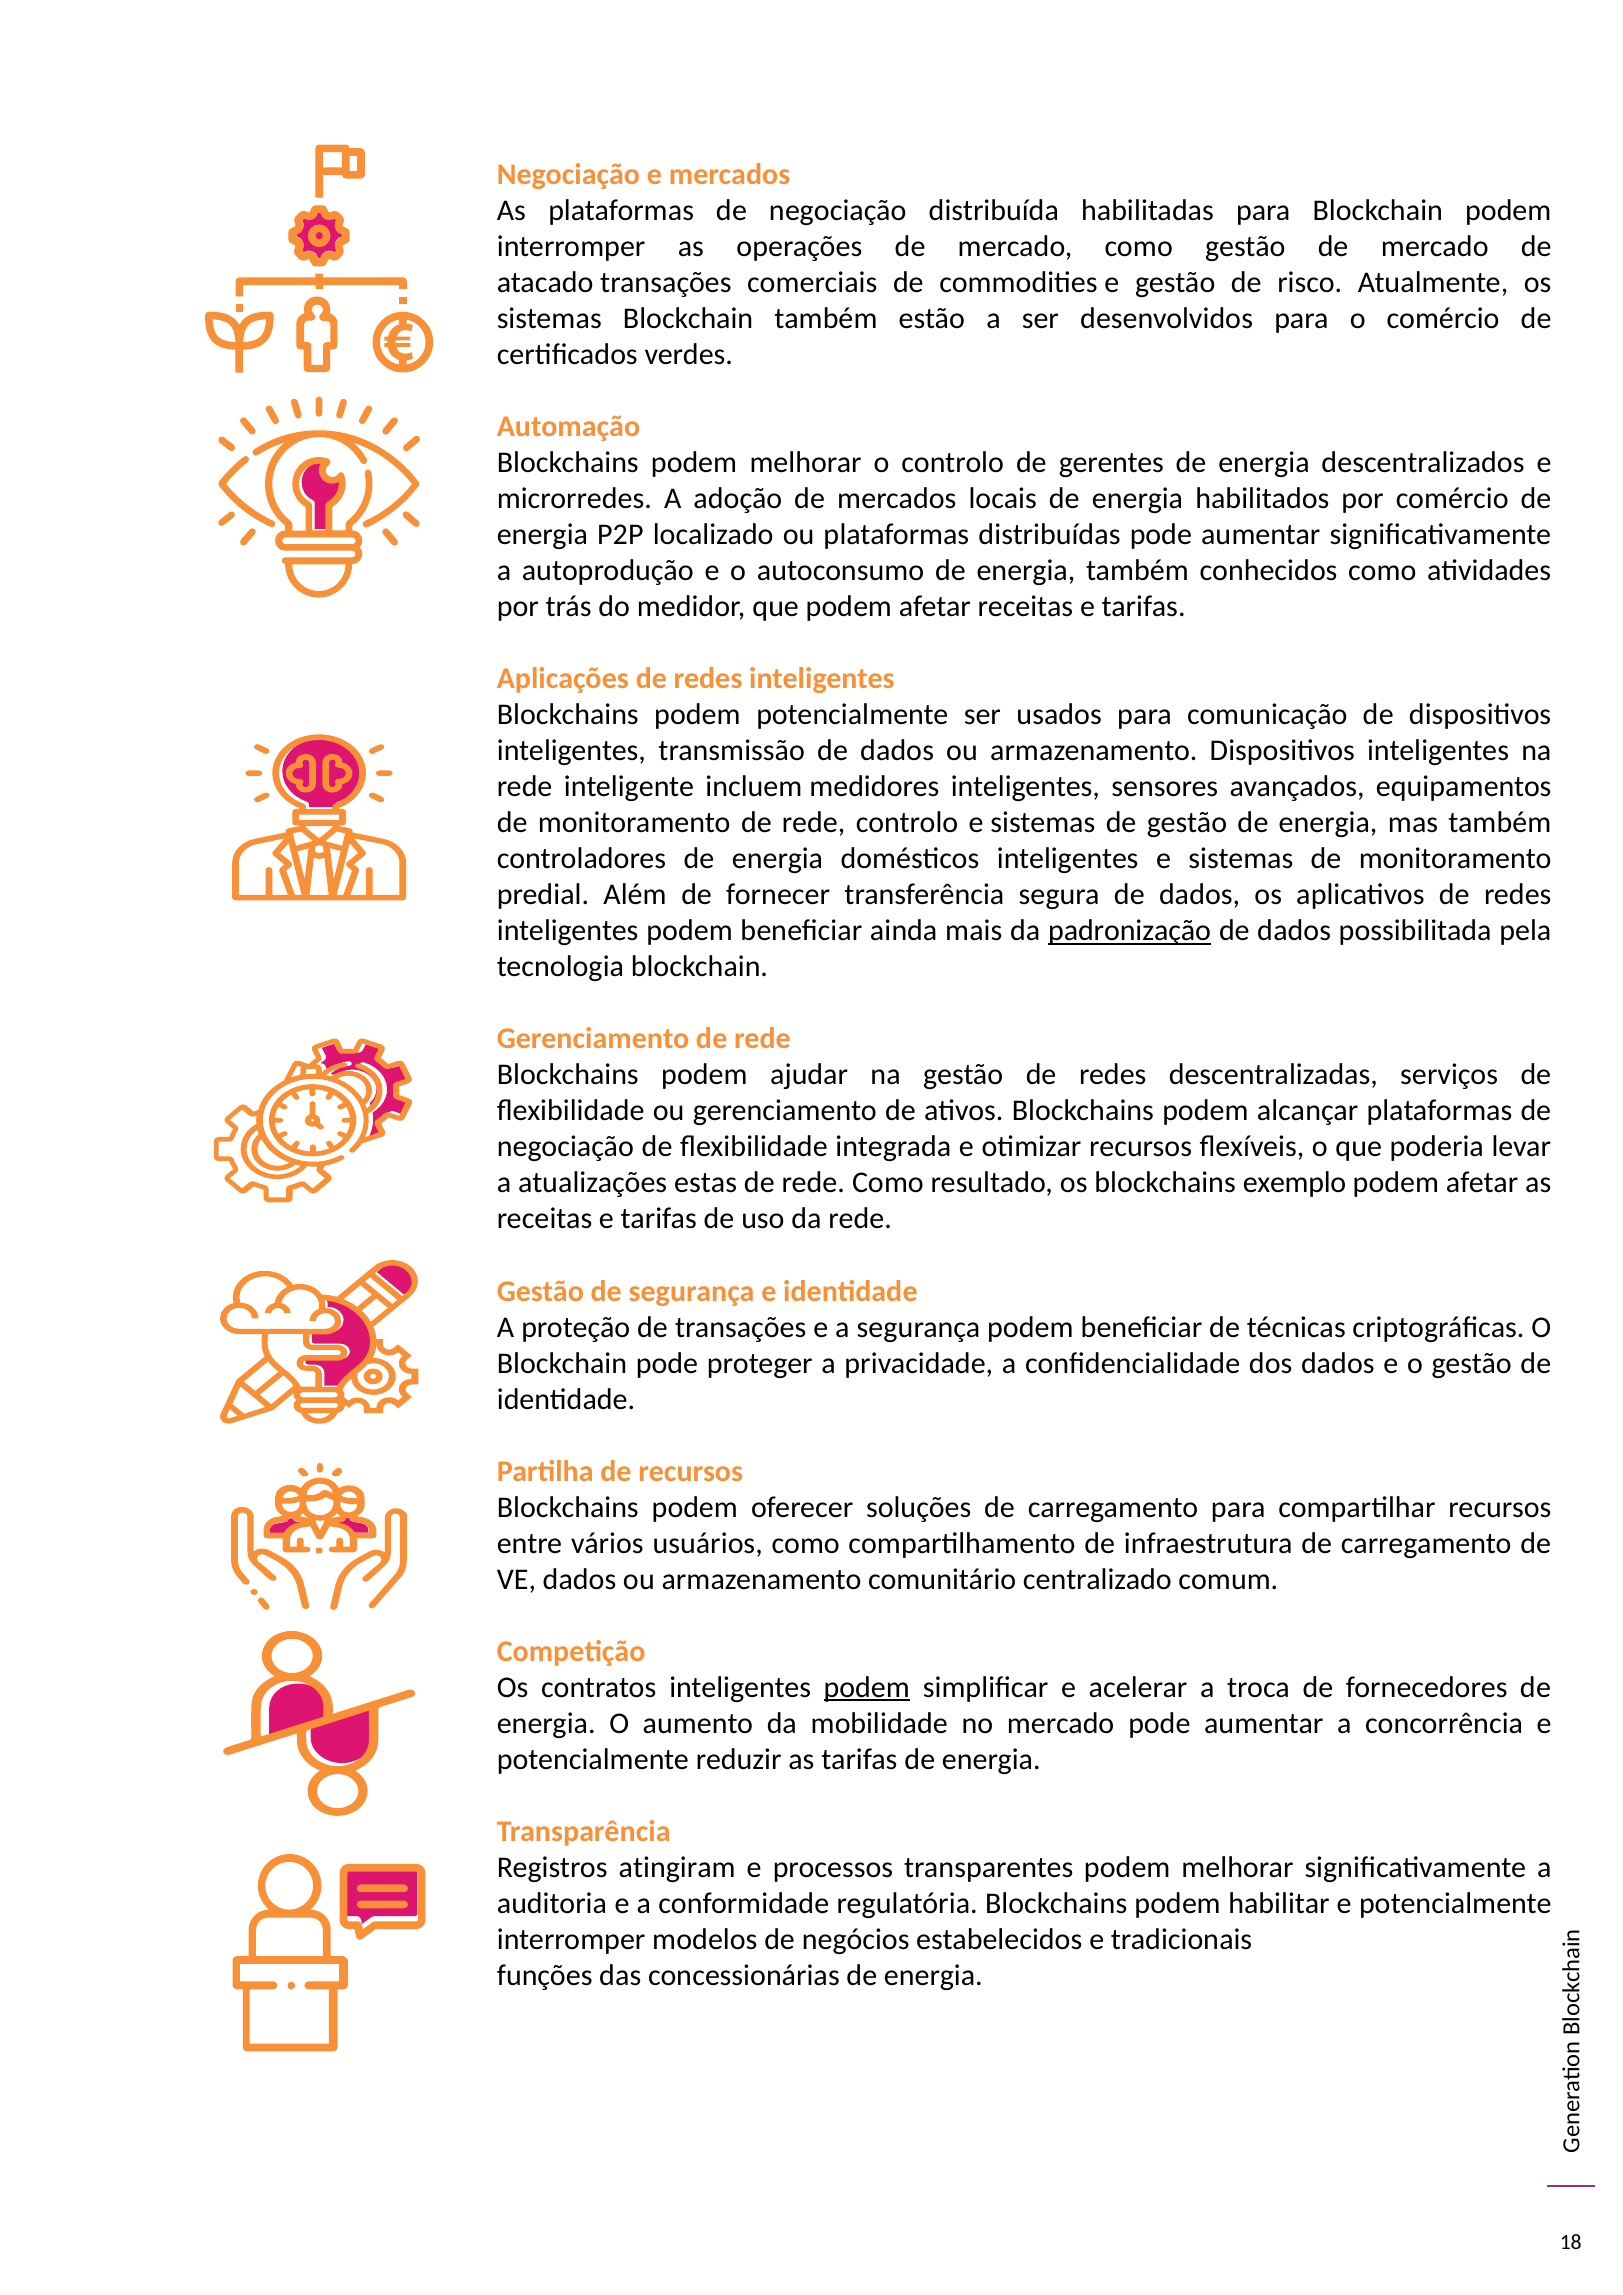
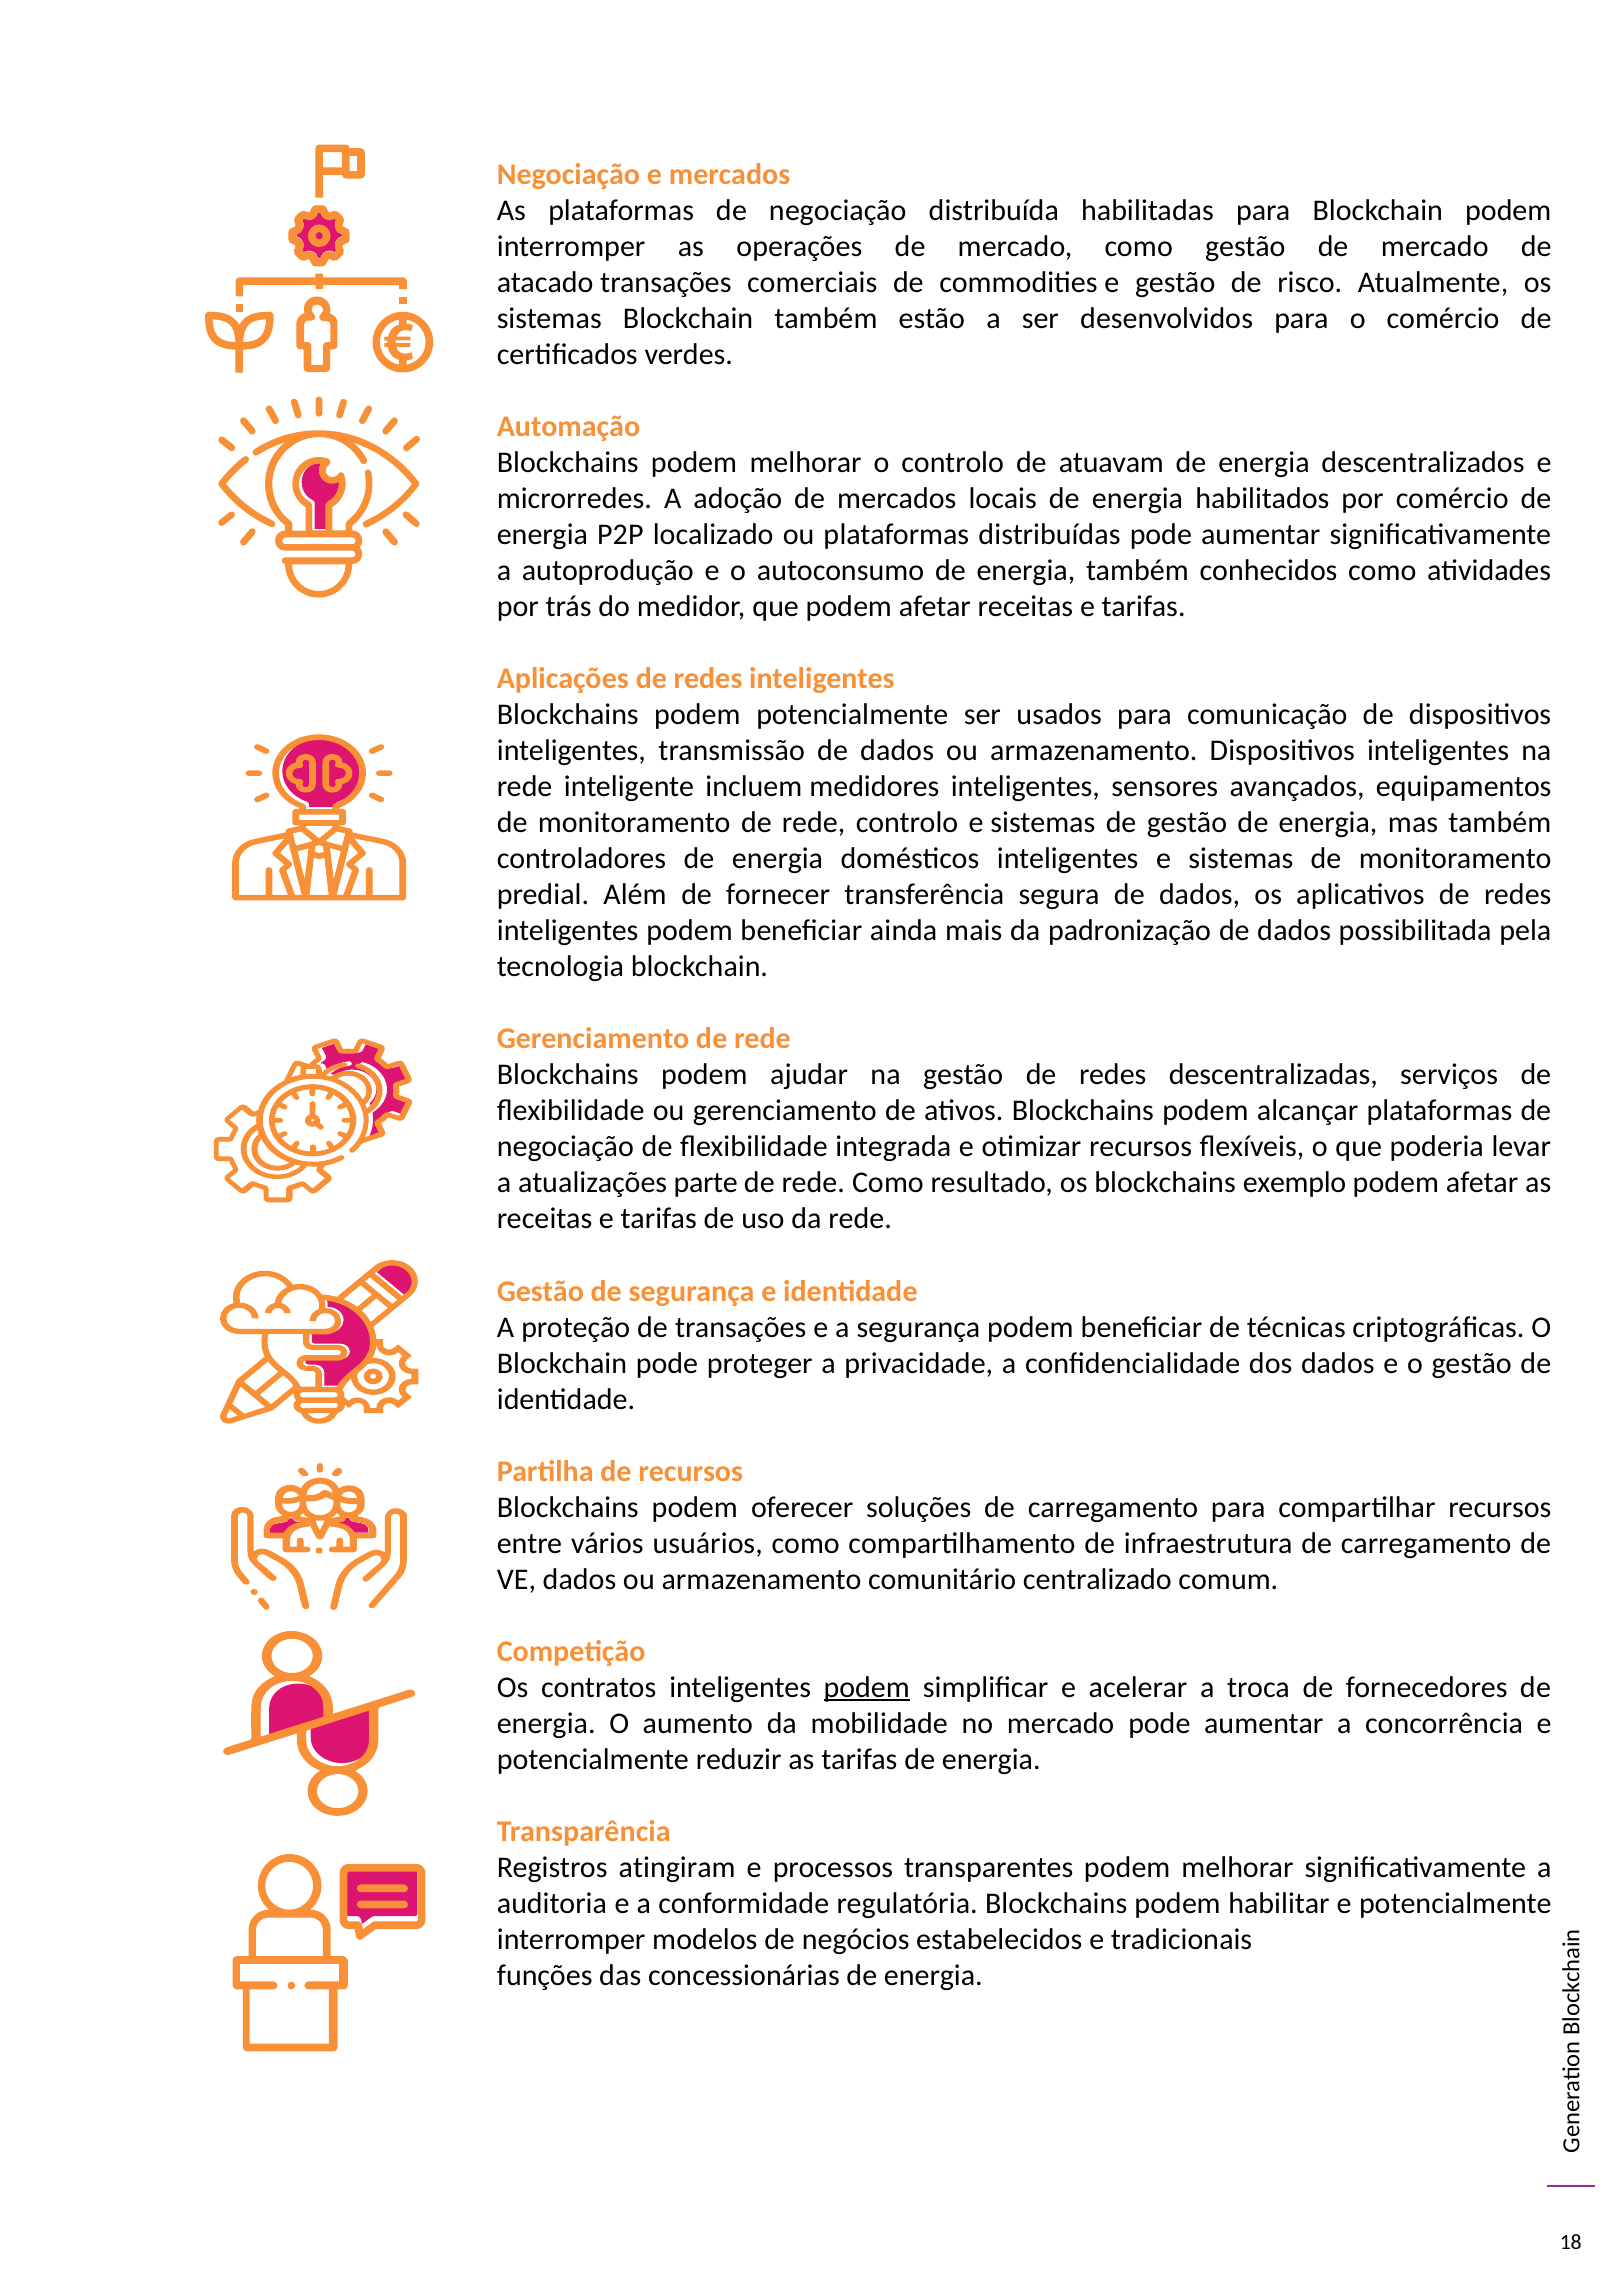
gerentes: gerentes -> atuavam
padronização underline: present -> none
estas: estas -> parte
